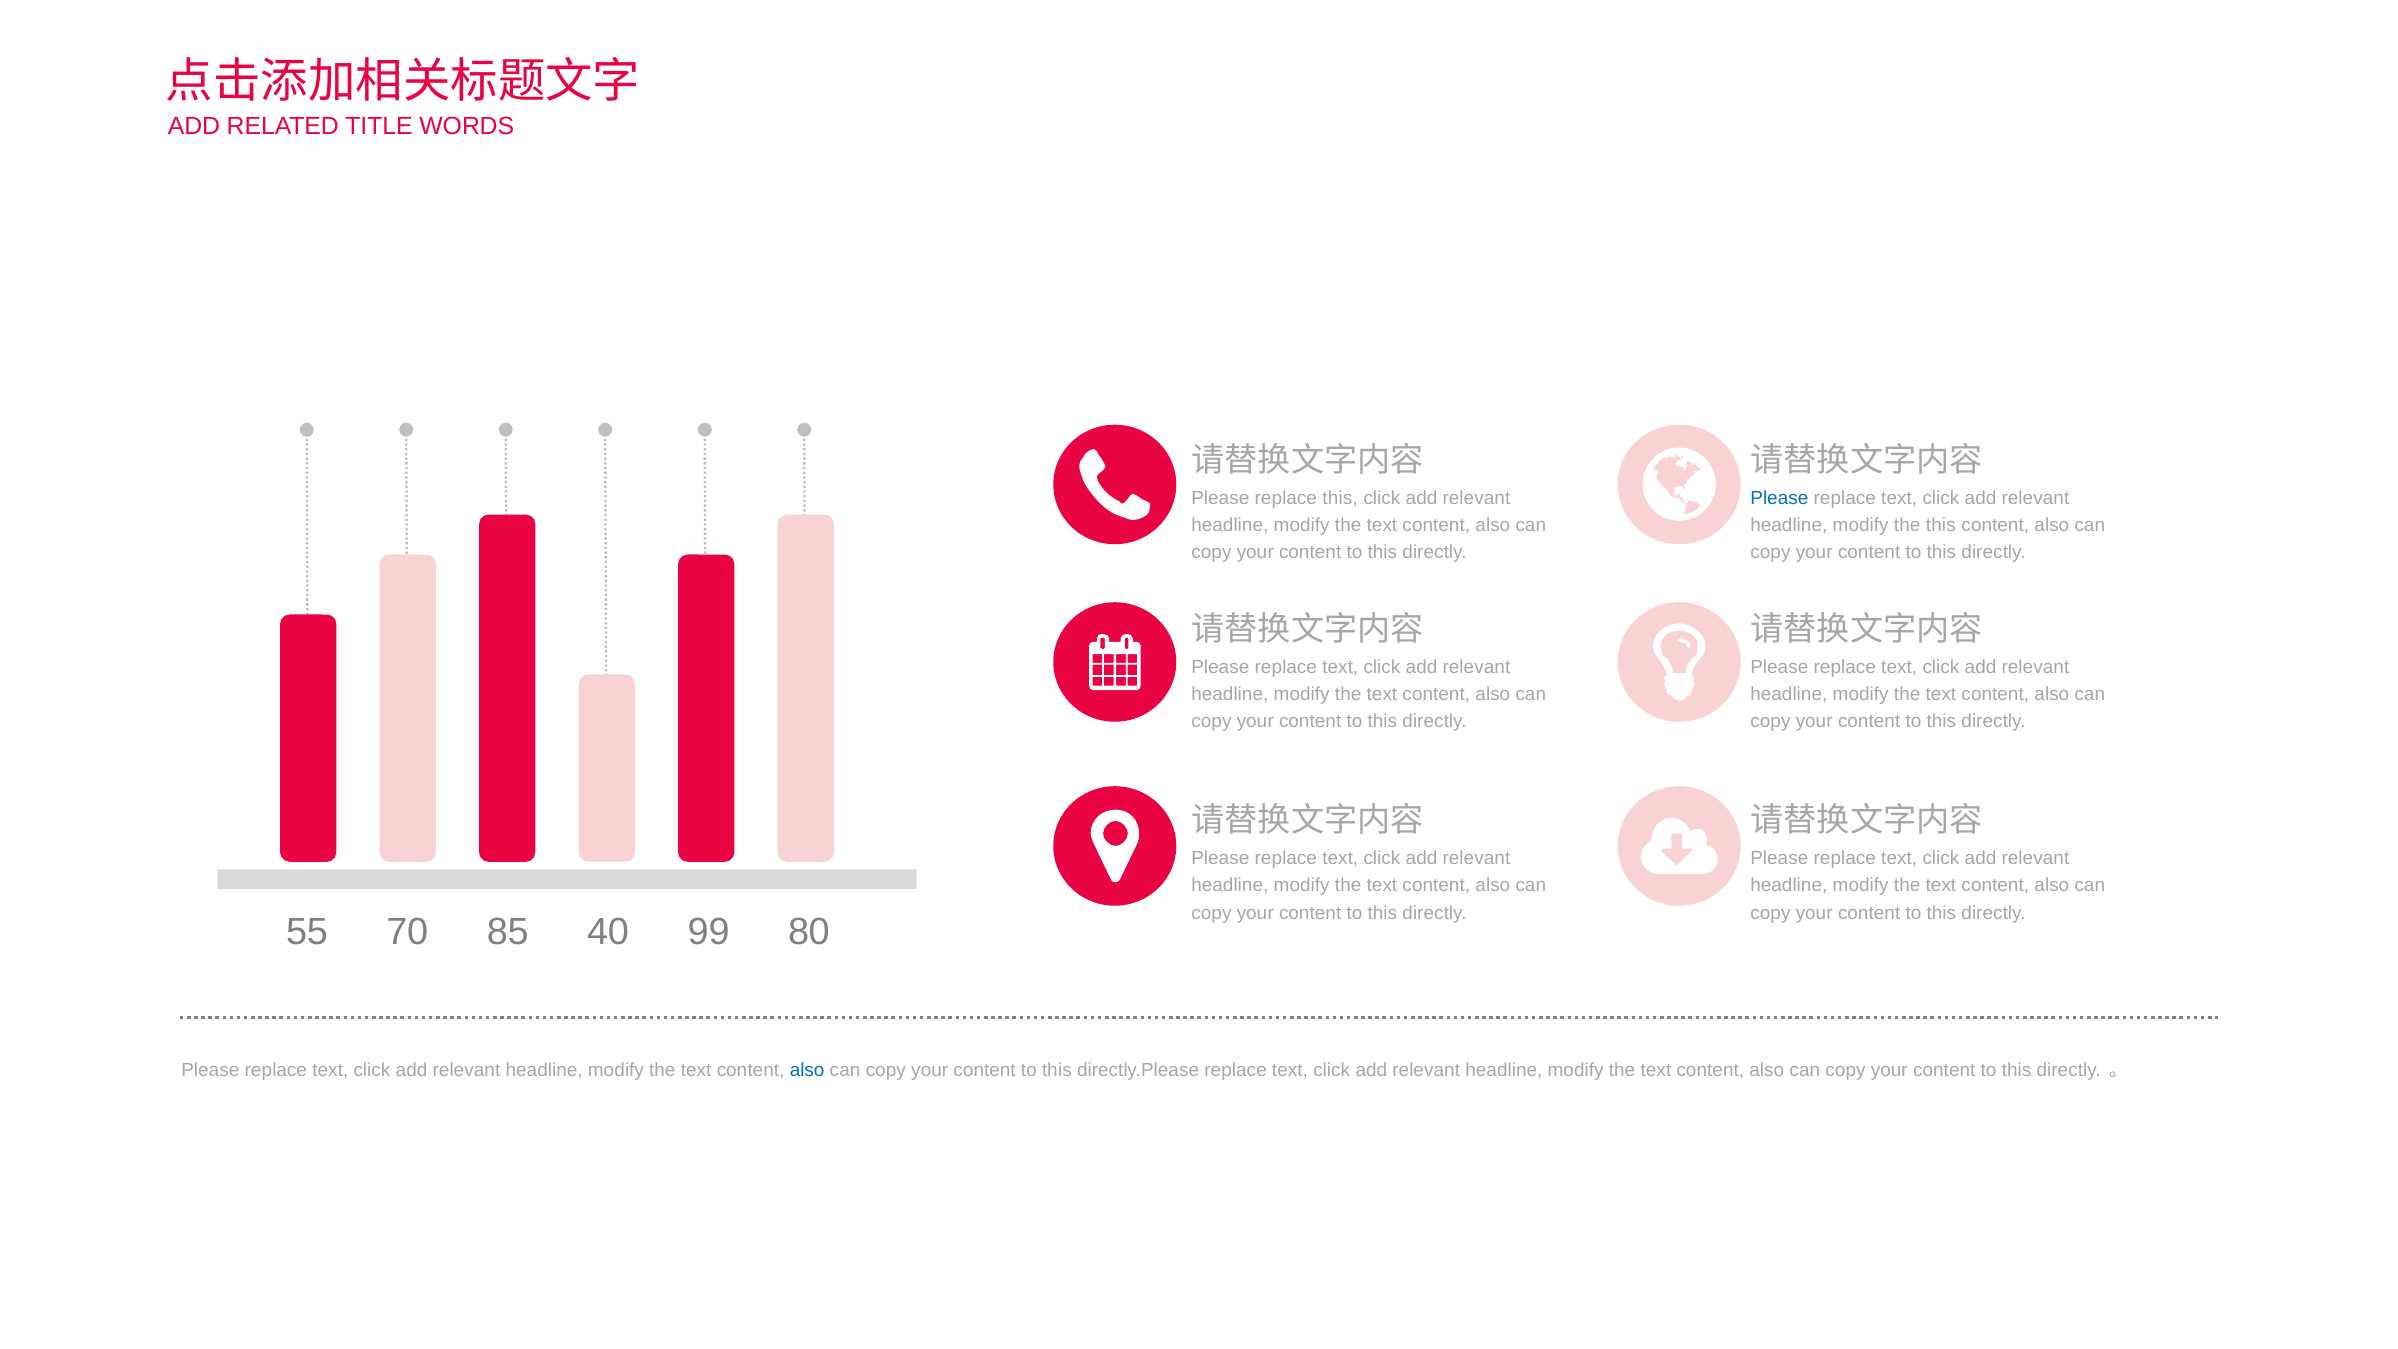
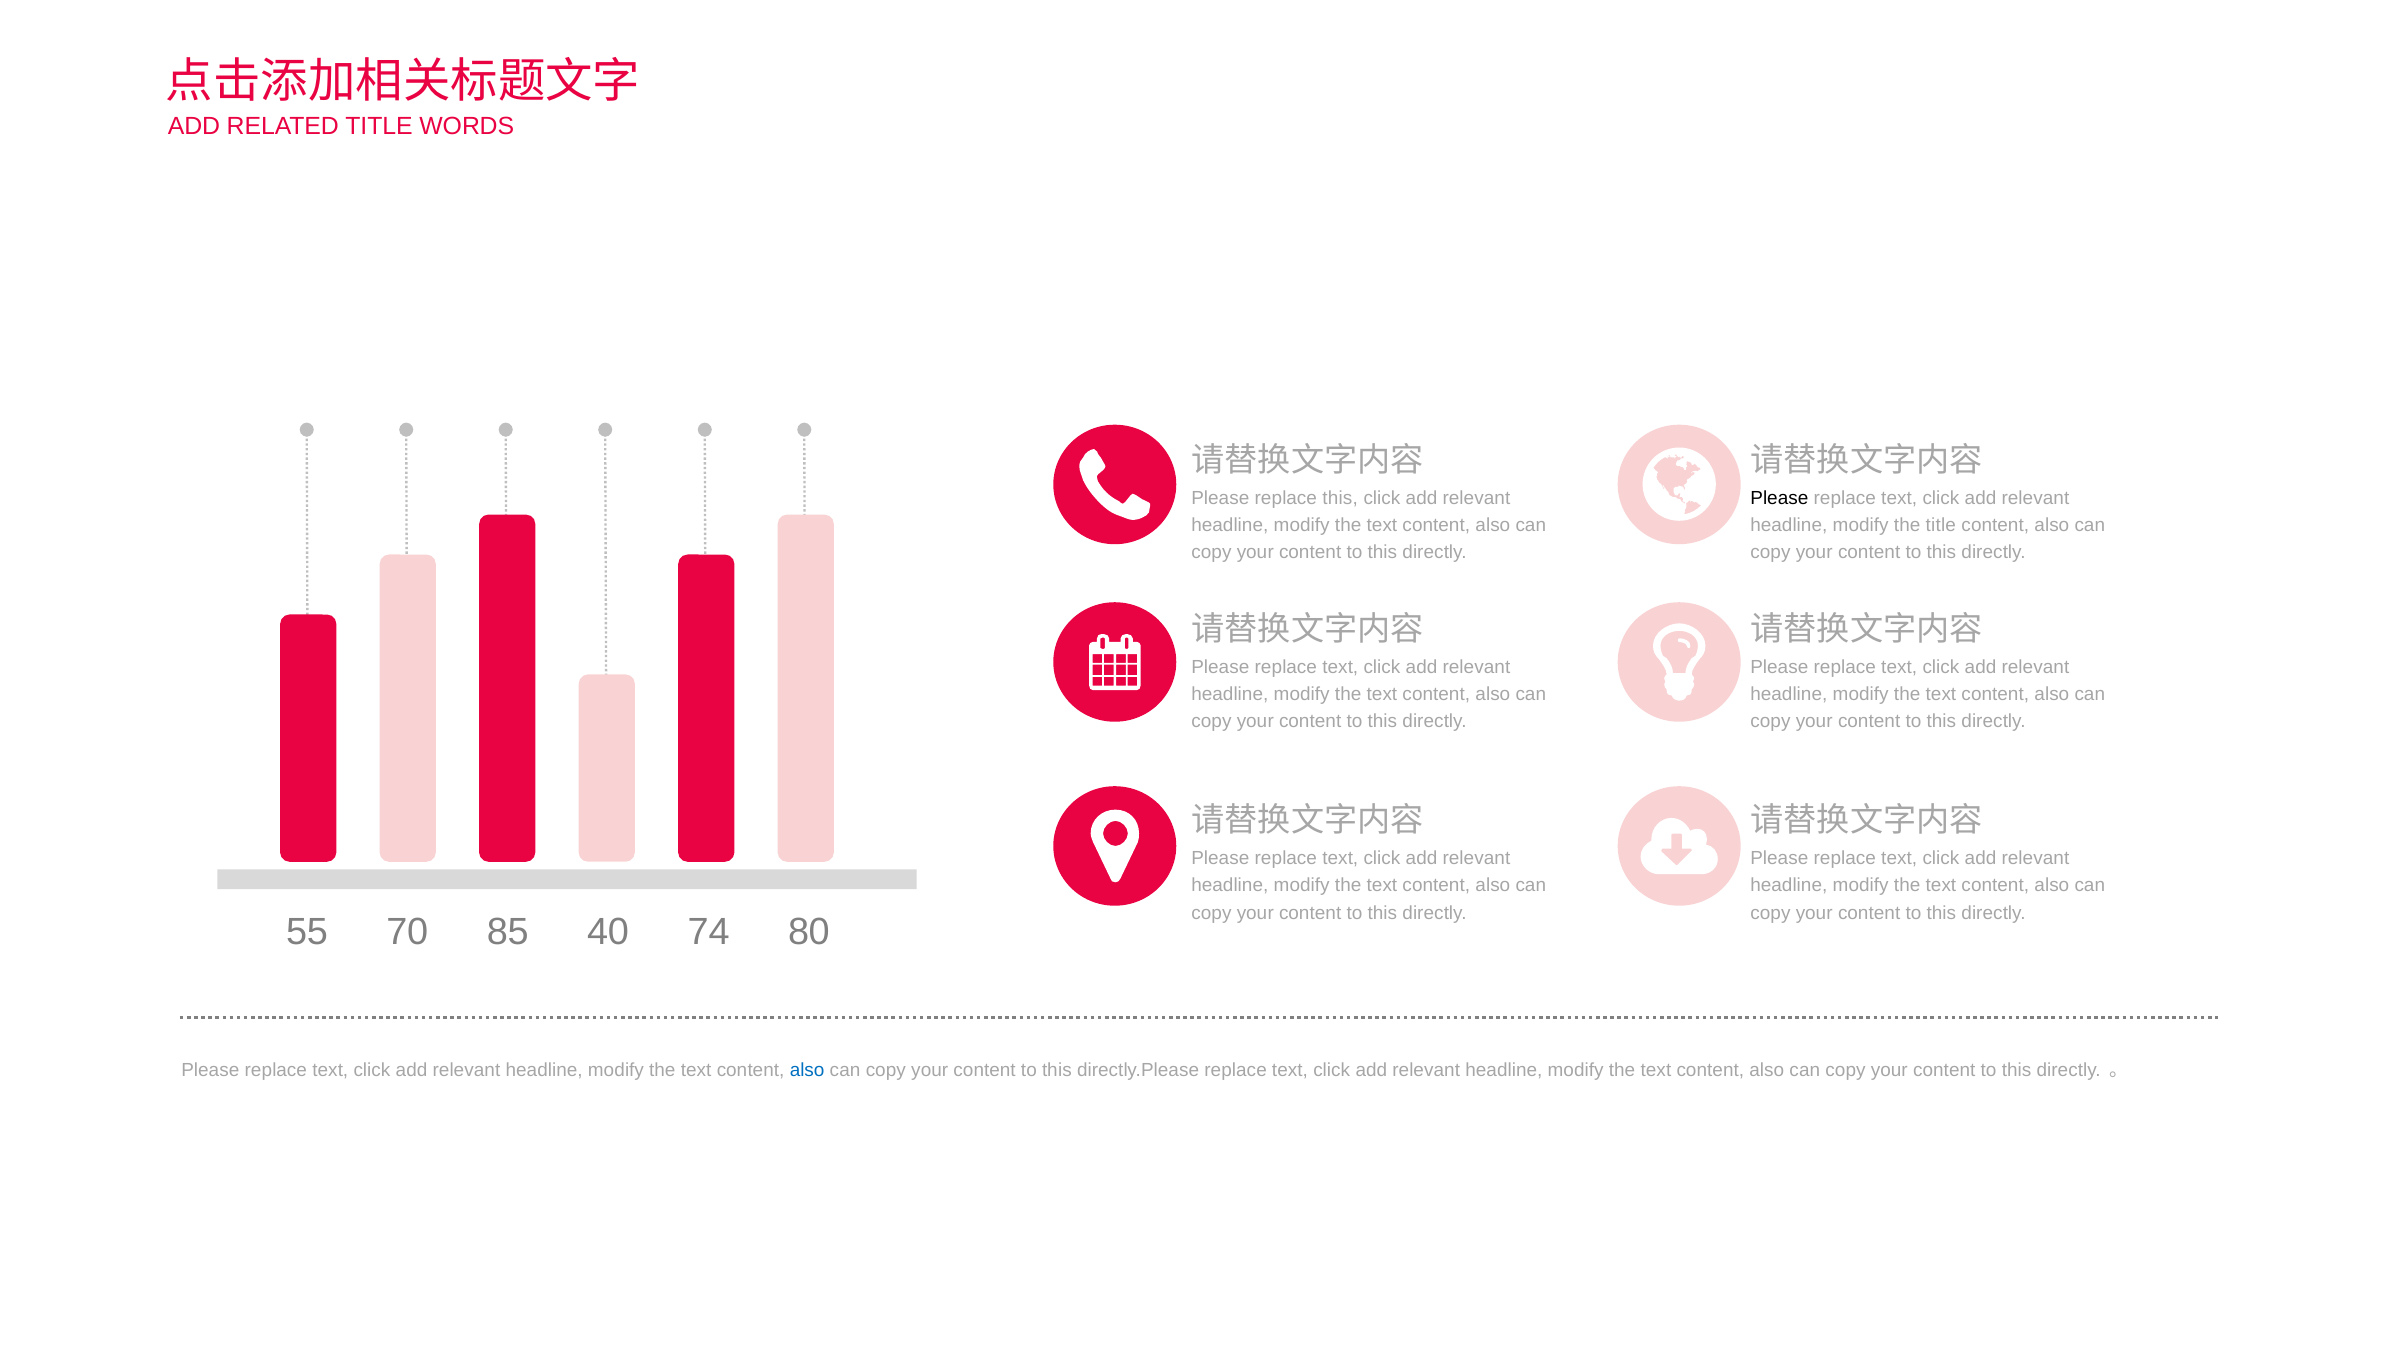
Please at (1779, 498) colour: blue -> black
the this: this -> title
99: 99 -> 74
